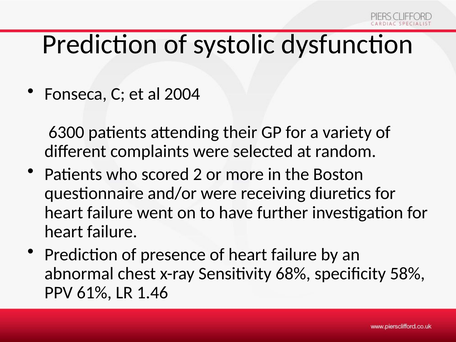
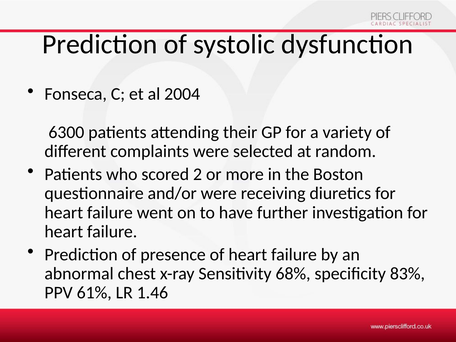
58%: 58% -> 83%
